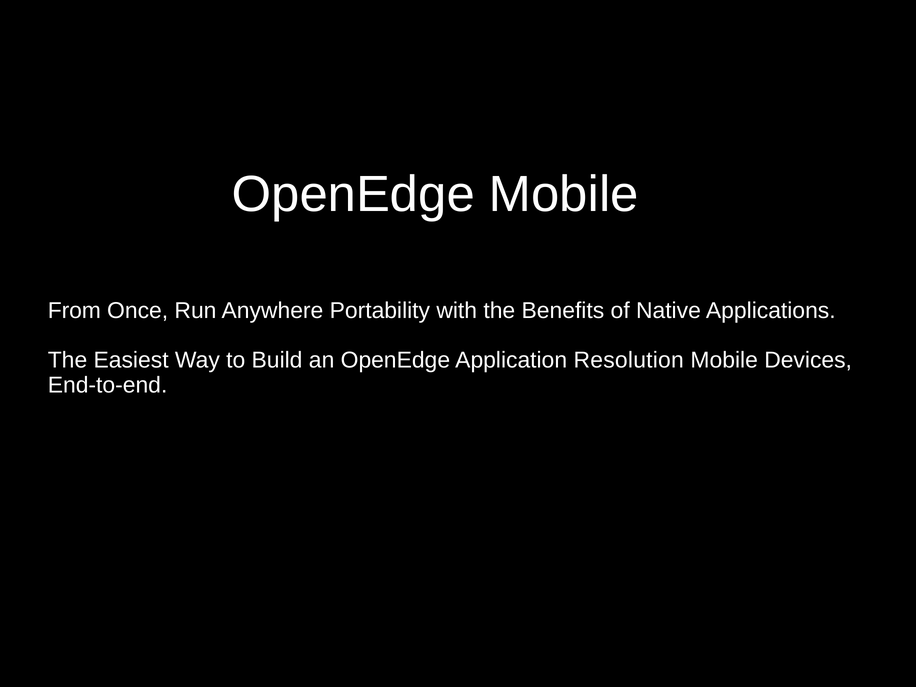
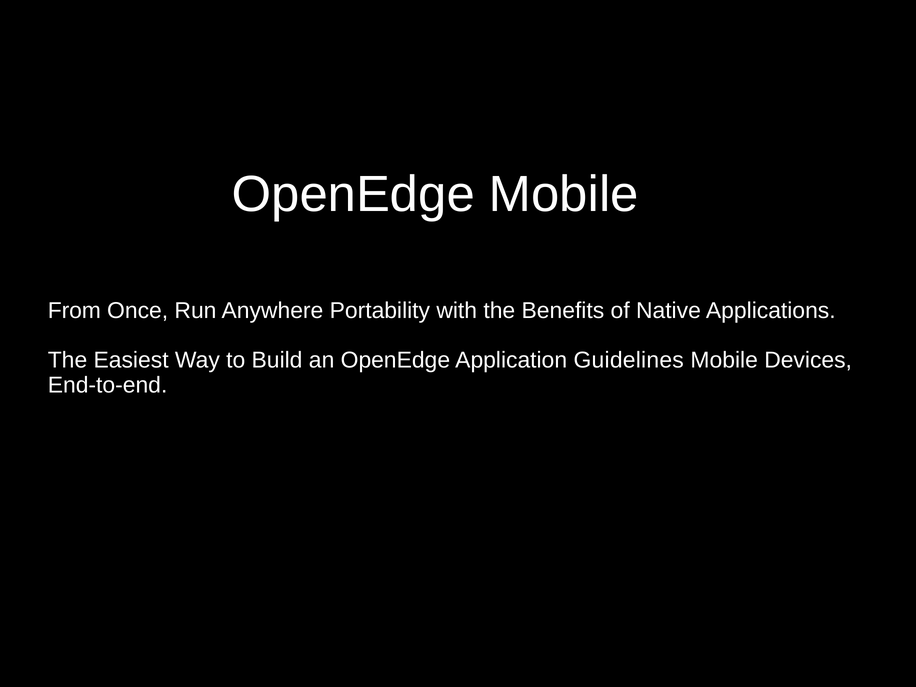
Resolution: Resolution -> Guidelines
